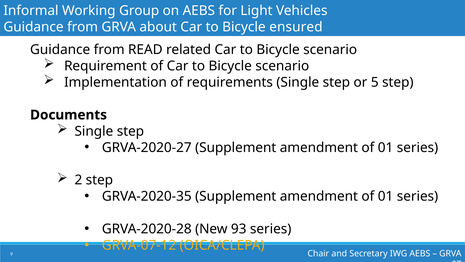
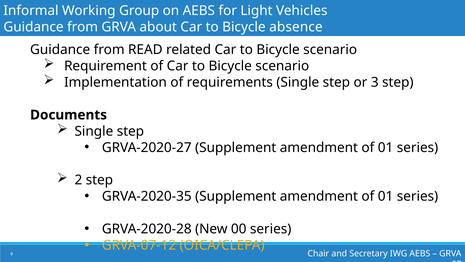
ensured: ensured -> absence
5: 5 -> 3
93: 93 -> 00
